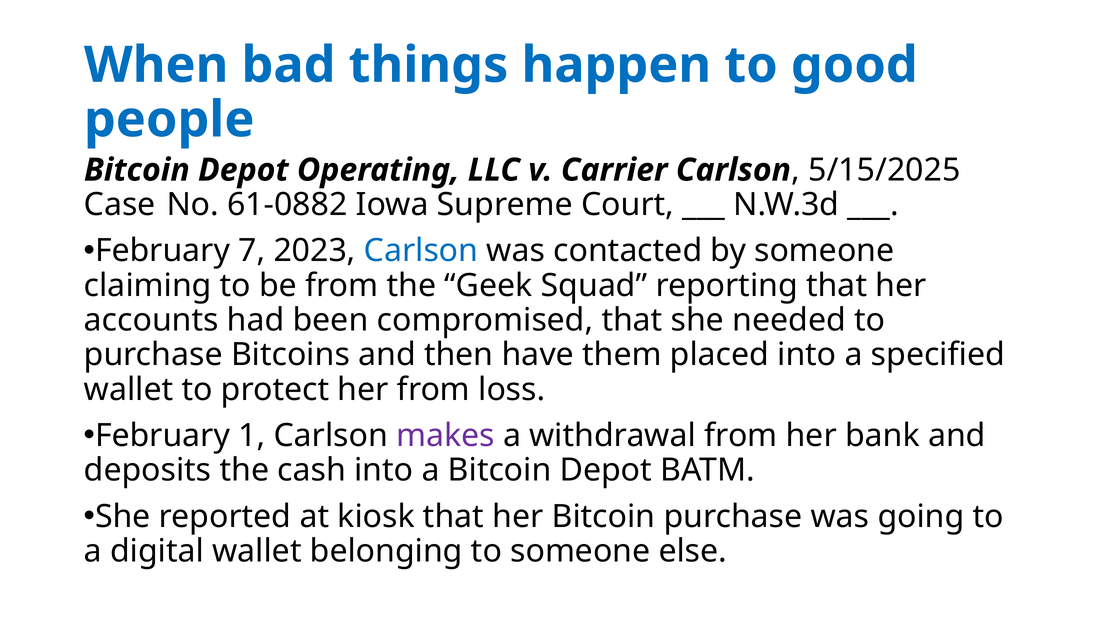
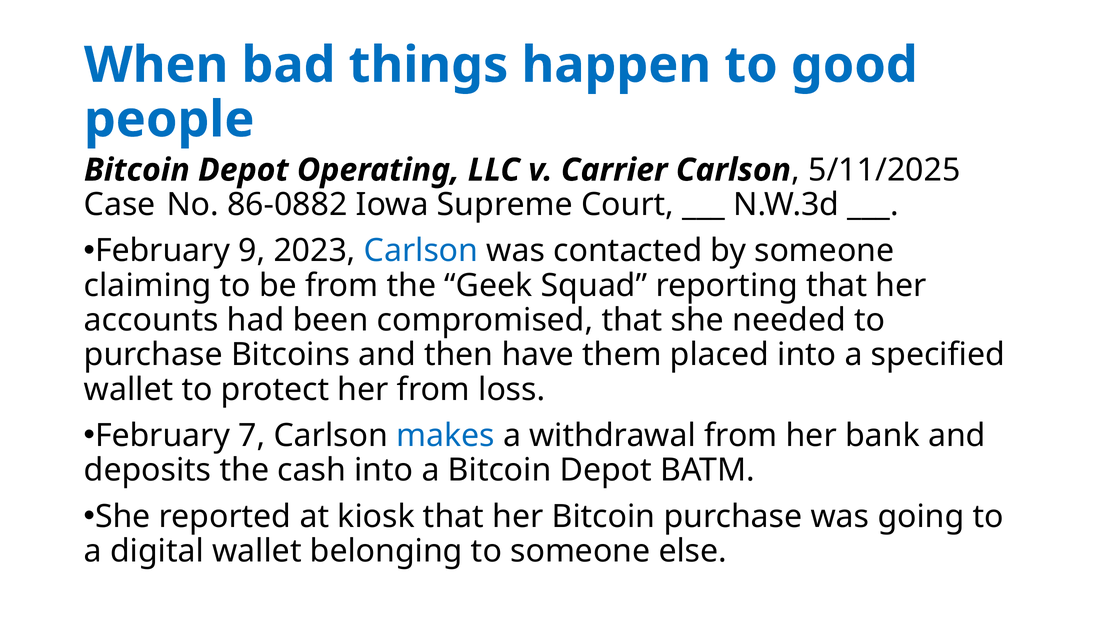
5/15/2025: 5/15/2025 -> 5/11/2025
61-0882: 61-0882 -> 86-0882
7: 7 -> 9
1: 1 -> 7
makes colour: purple -> blue
